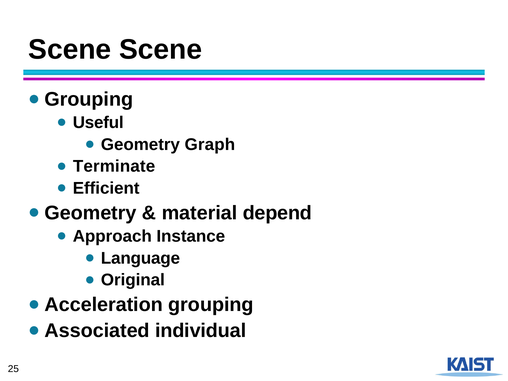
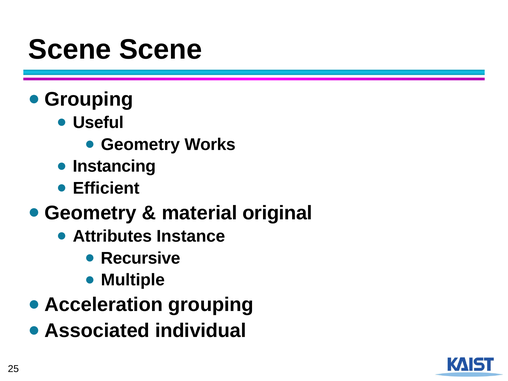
Graph: Graph -> Works
Terminate: Terminate -> Instancing
depend: depend -> original
Approach: Approach -> Attributes
Language: Language -> Recursive
Original: Original -> Multiple
